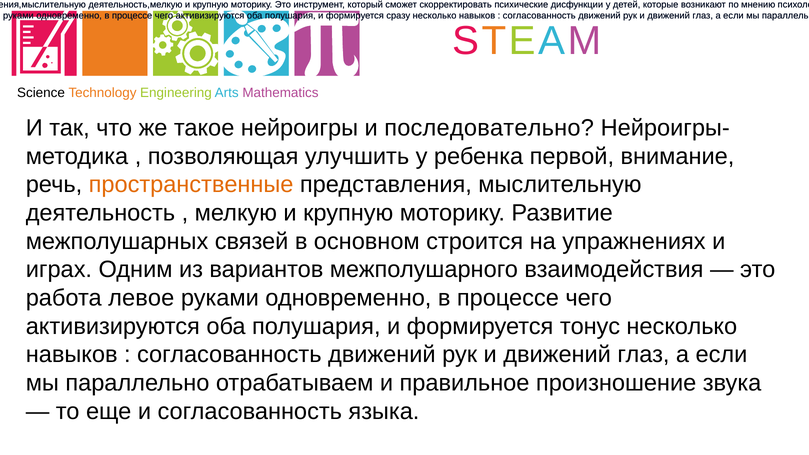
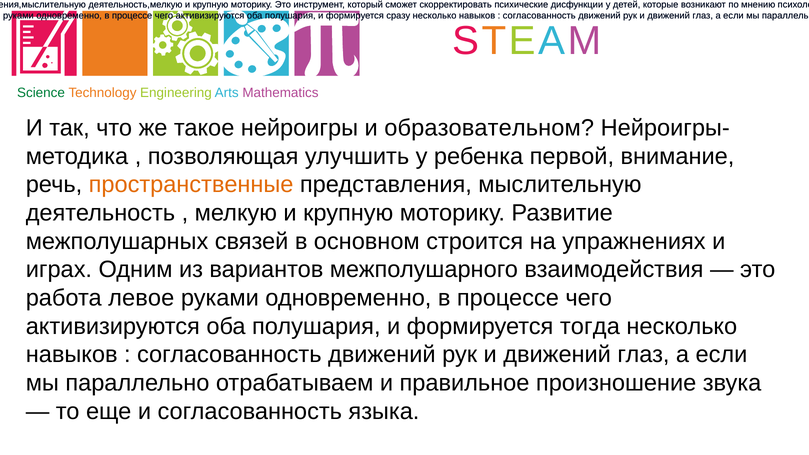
Science colour: black -> green
последовательно: последовательно -> образовательном
тонус: тонус -> тогда
